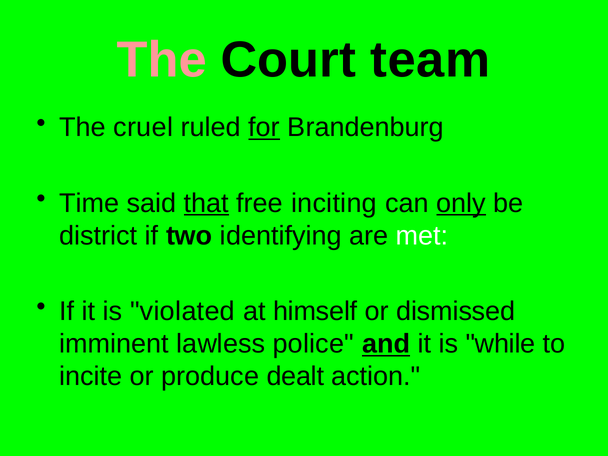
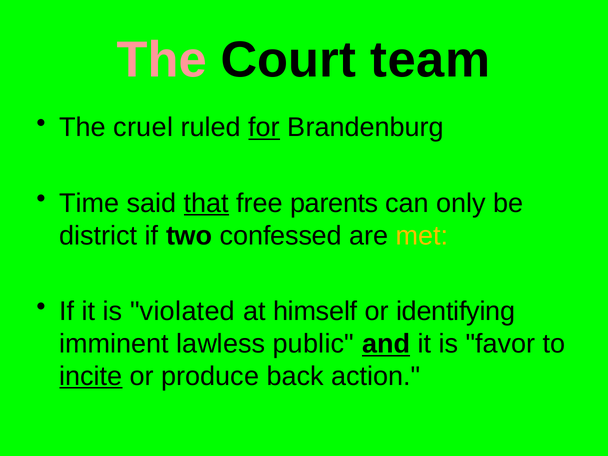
inciting: inciting -> parents
only underline: present -> none
identifying: identifying -> confessed
met colour: white -> yellow
dismissed: dismissed -> identifying
police: police -> public
while: while -> favor
incite underline: none -> present
dealt: dealt -> back
